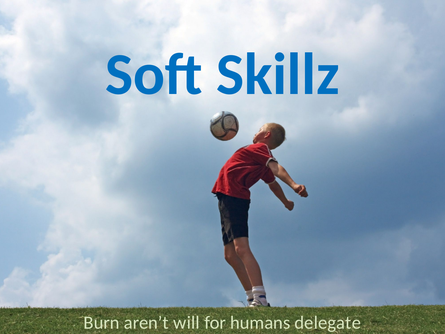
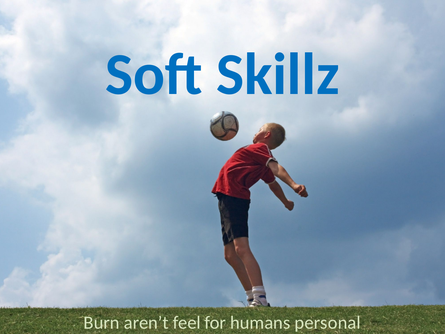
will: will -> feel
delegate: delegate -> personal
